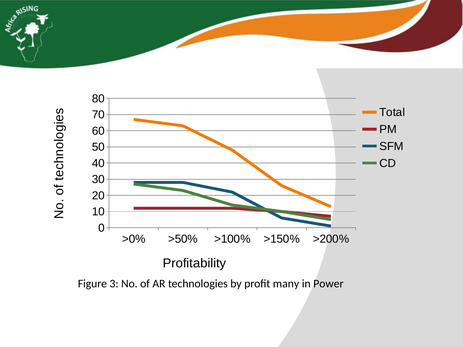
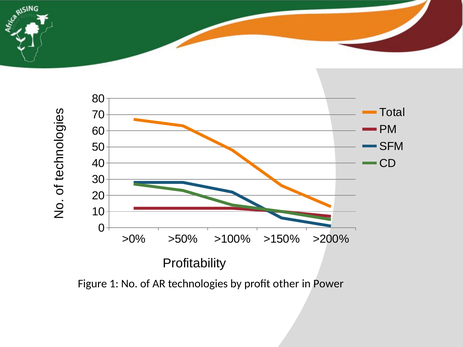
3: 3 -> 1
many: many -> other
